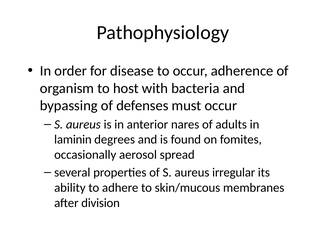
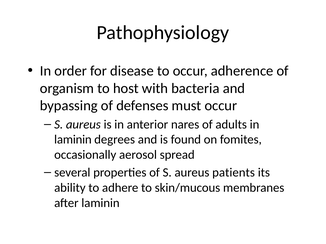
irregular: irregular -> patients
after division: division -> laminin
